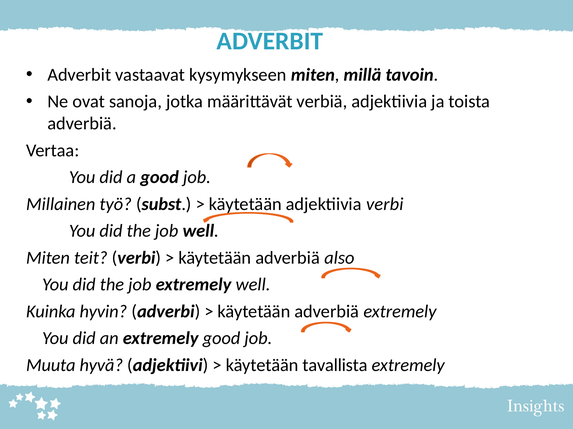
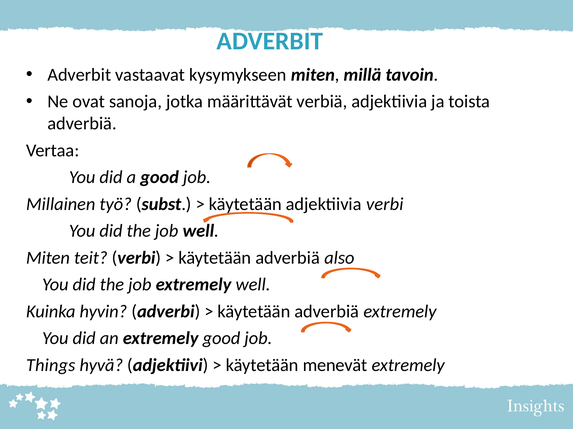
Muuta: Muuta -> Things
tavallista: tavallista -> menevät
